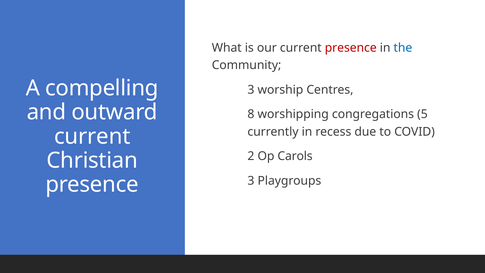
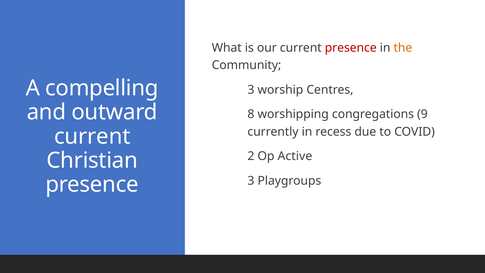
the colour: blue -> orange
5: 5 -> 9
Carols: Carols -> Active
